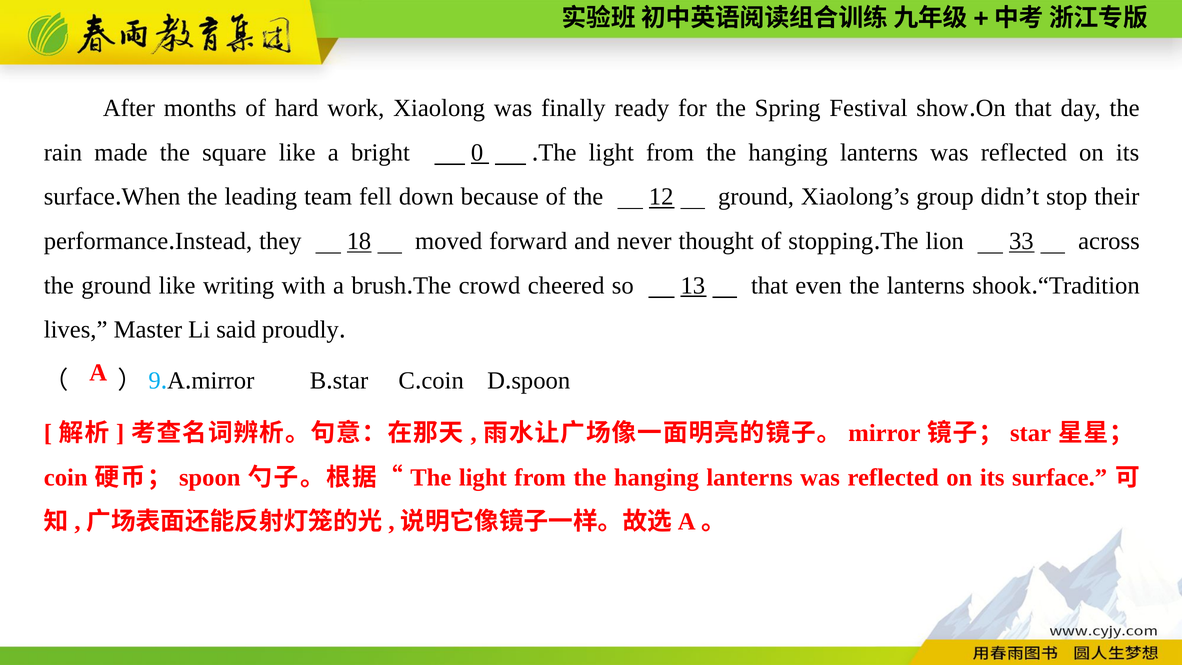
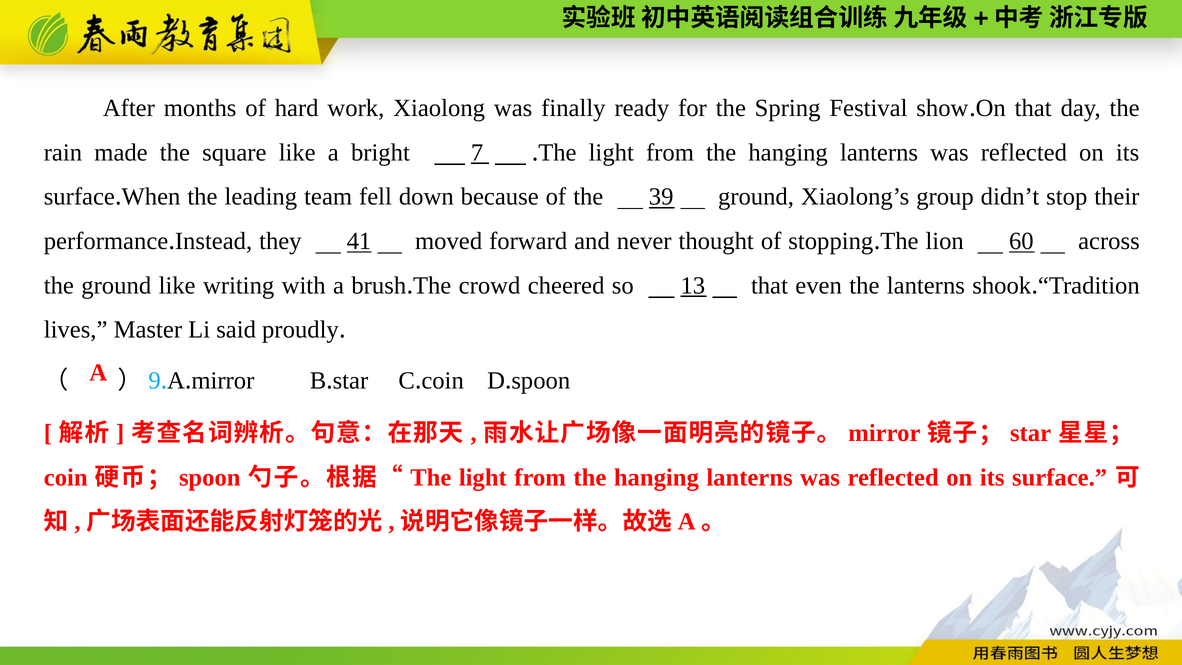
0: 0 -> 7
12: 12 -> 39
18: 18 -> 41
33: 33 -> 60
